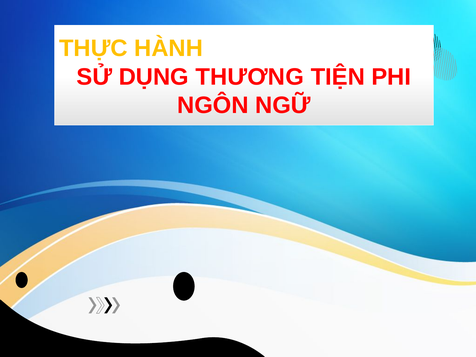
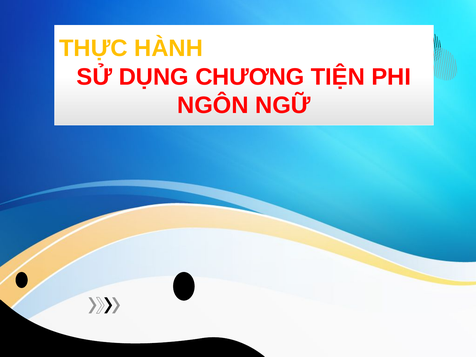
THƯƠNG: THƯƠNG -> CHƯƠNG
